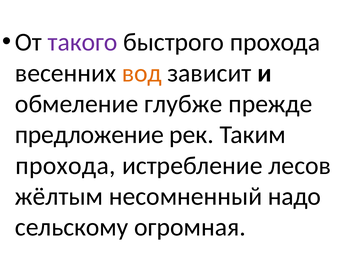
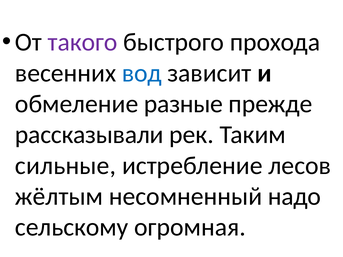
вод colour: orange -> blue
глубже: глубже -> разные
предложение: предложение -> рассказывали
прохода at (65, 166): прохода -> сильные
